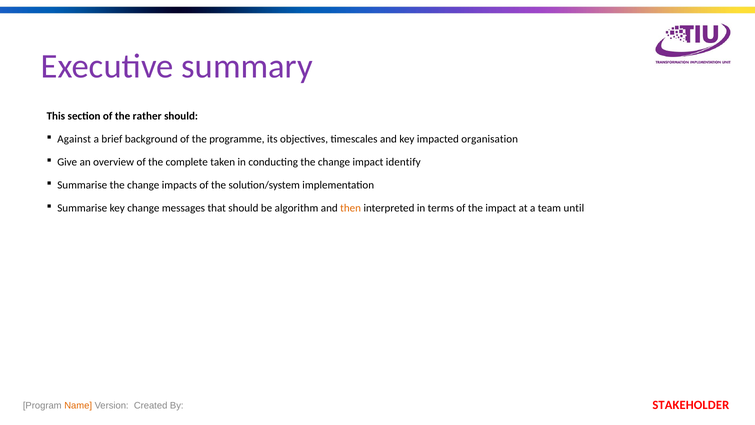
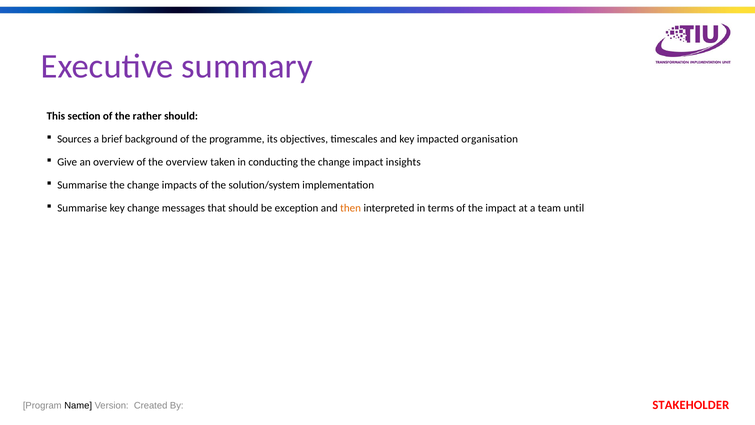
Against: Against -> Sources
the complete: complete -> overview
identify: identify -> insights
algorithm: algorithm -> exception
Name colour: orange -> black
